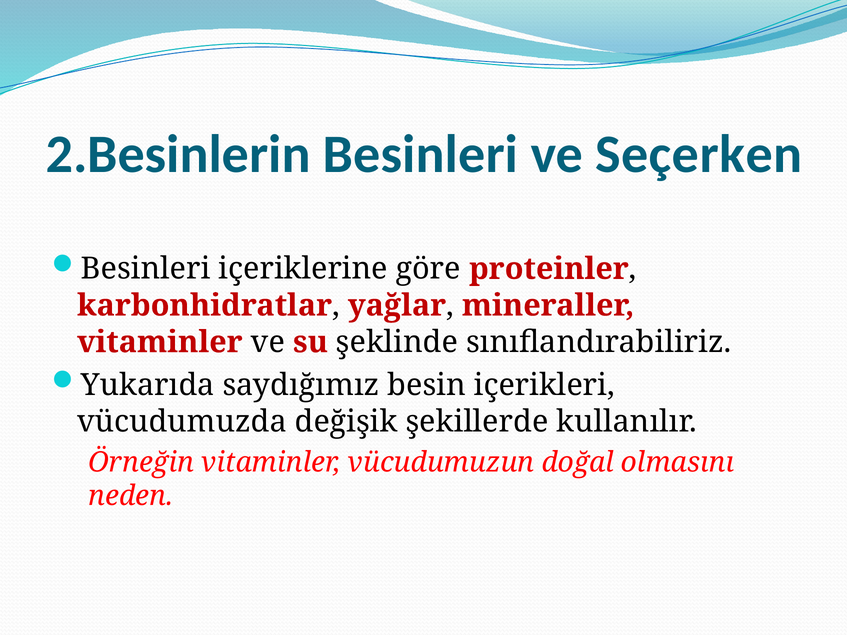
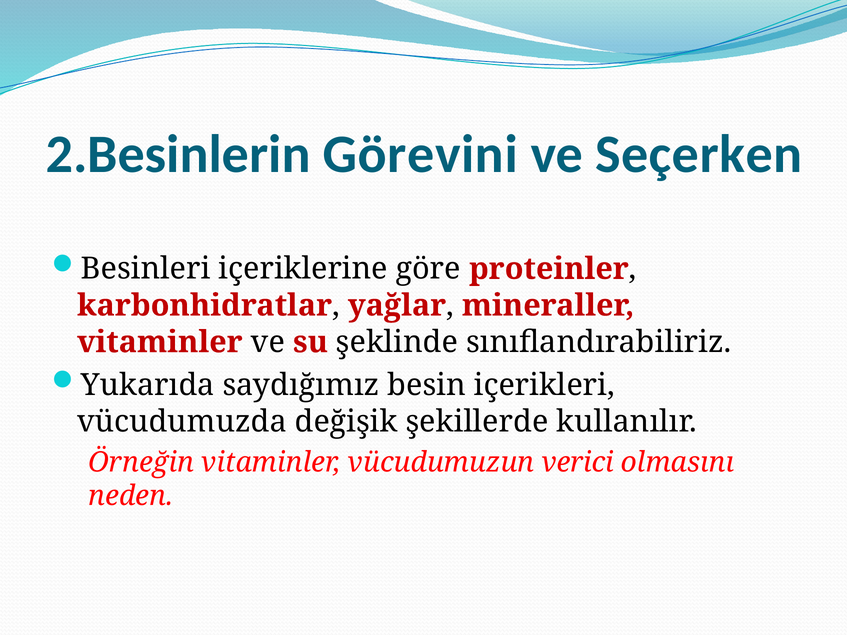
2.Besinlerin Besinleri: Besinleri -> Görevini
doğal: doğal -> verici
